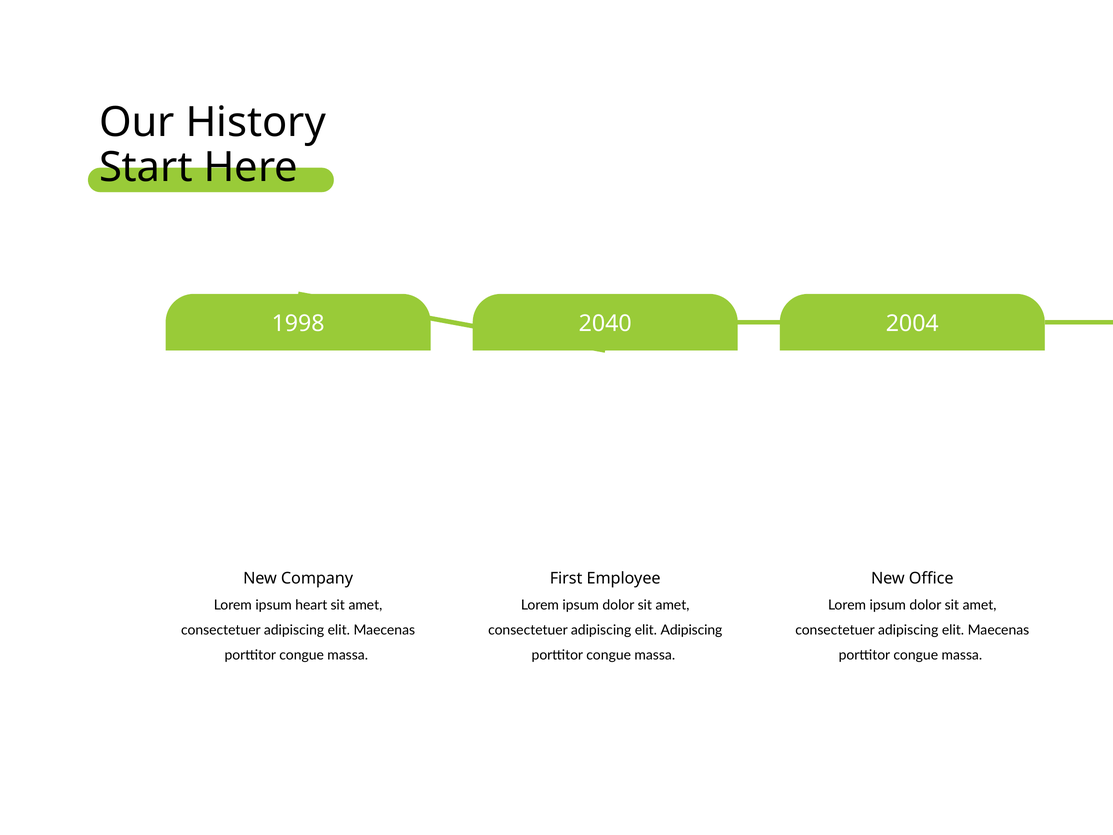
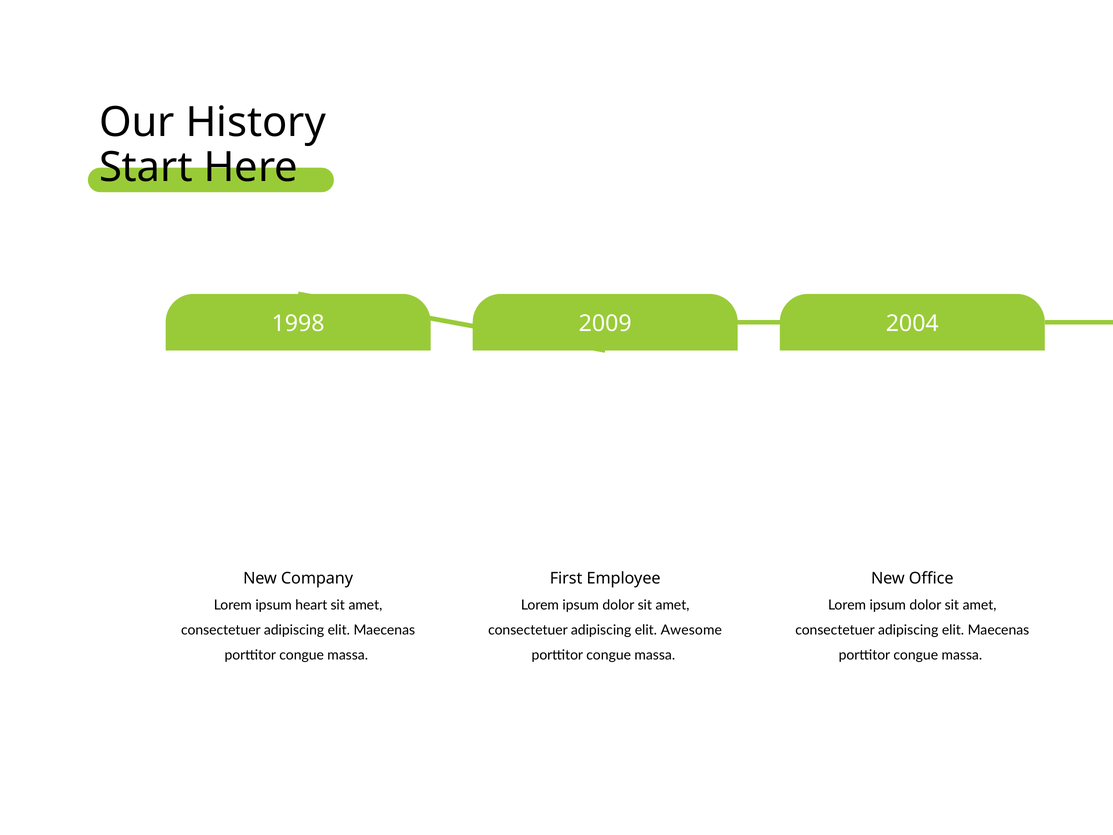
2040: 2040 -> 2009
elit Adipiscing: Adipiscing -> Awesome
